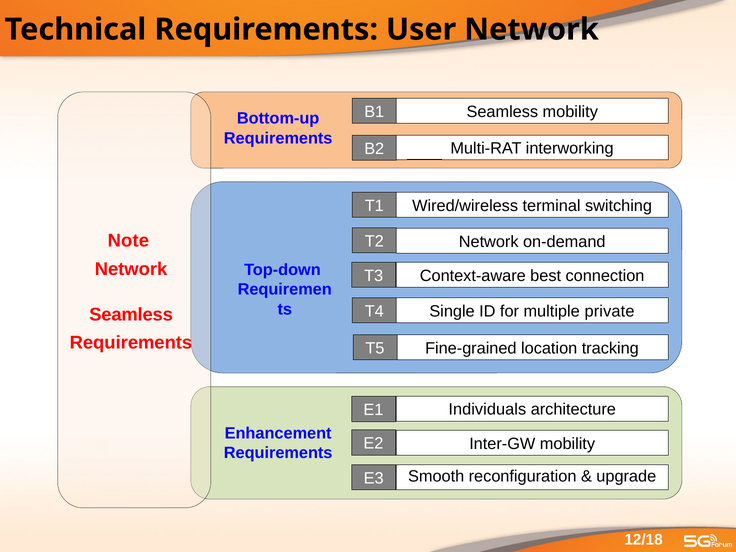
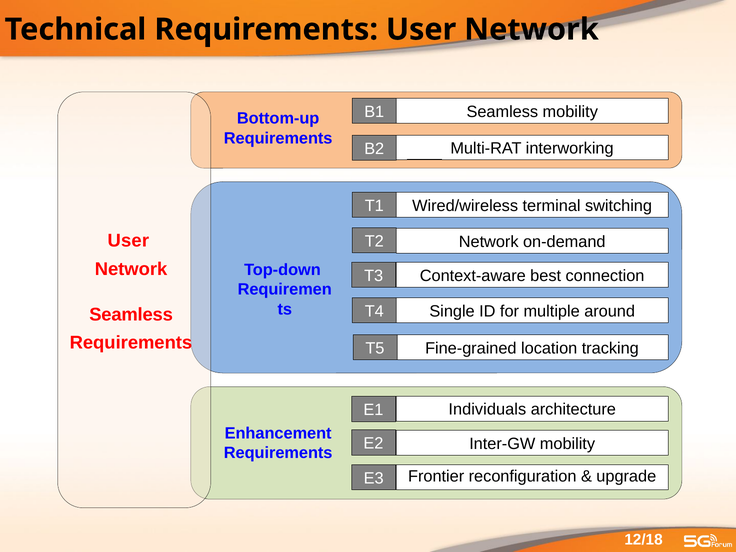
Note at (128, 241): Note -> User
private: private -> around
Smooth: Smooth -> Frontier
